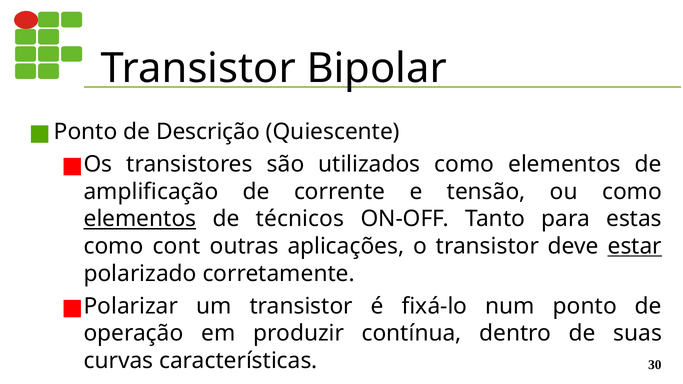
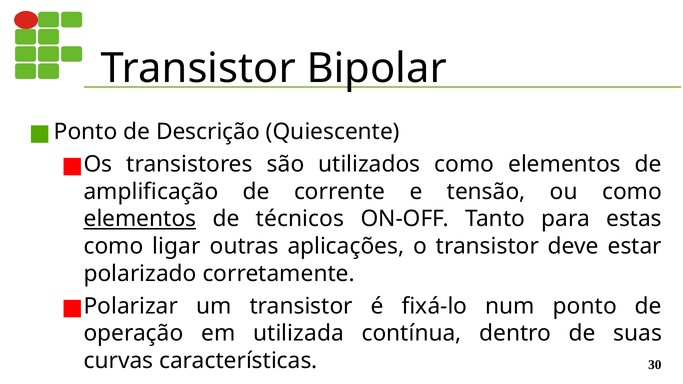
cont: cont -> ligar
estar underline: present -> none
produzir: produzir -> utilizada
